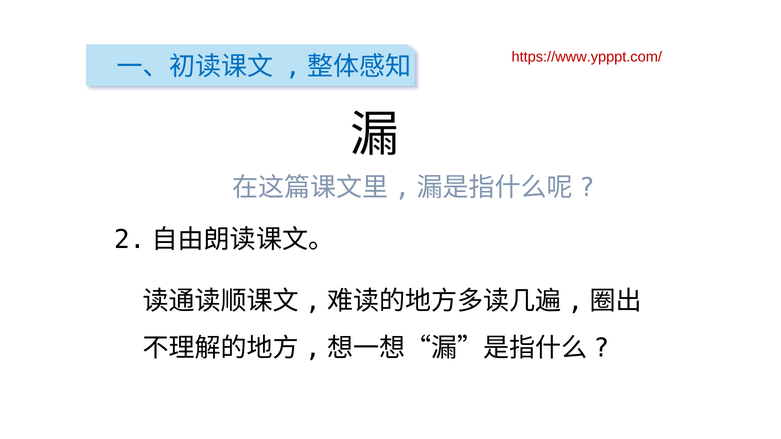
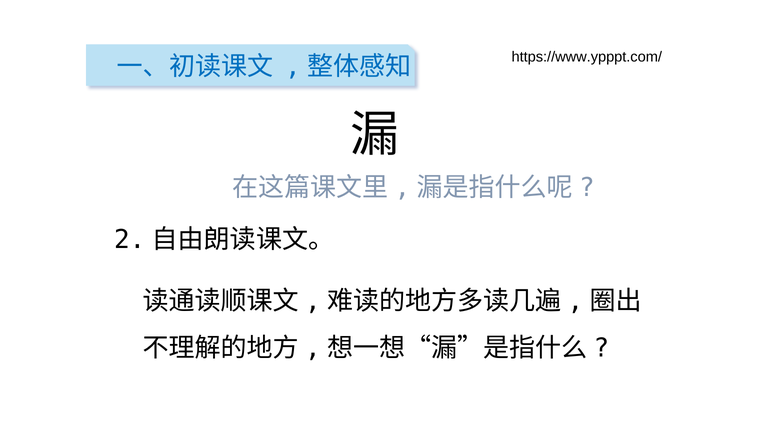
https://www.ypppt.com/ colour: red -> black
